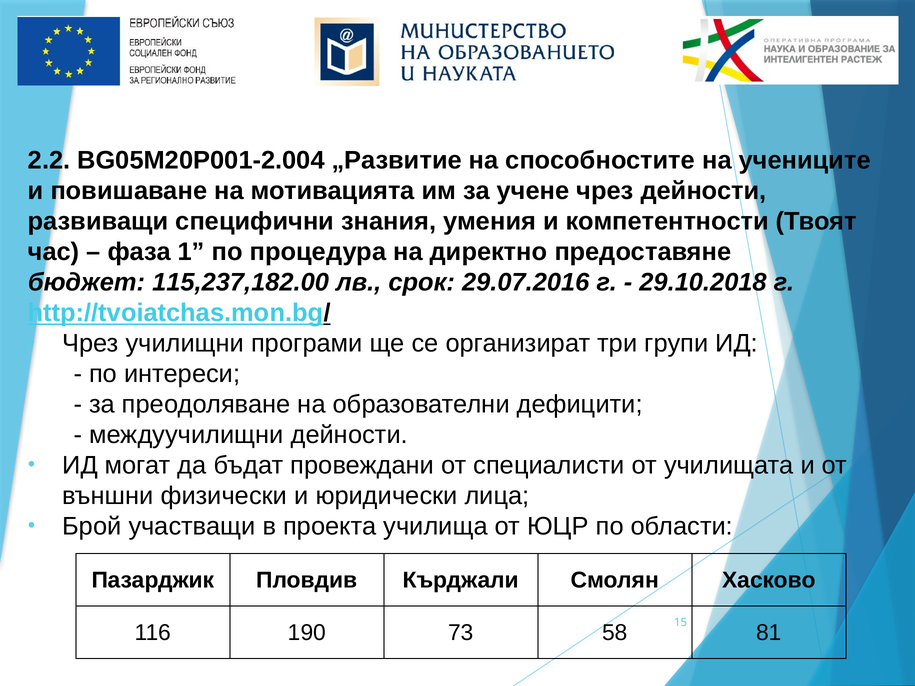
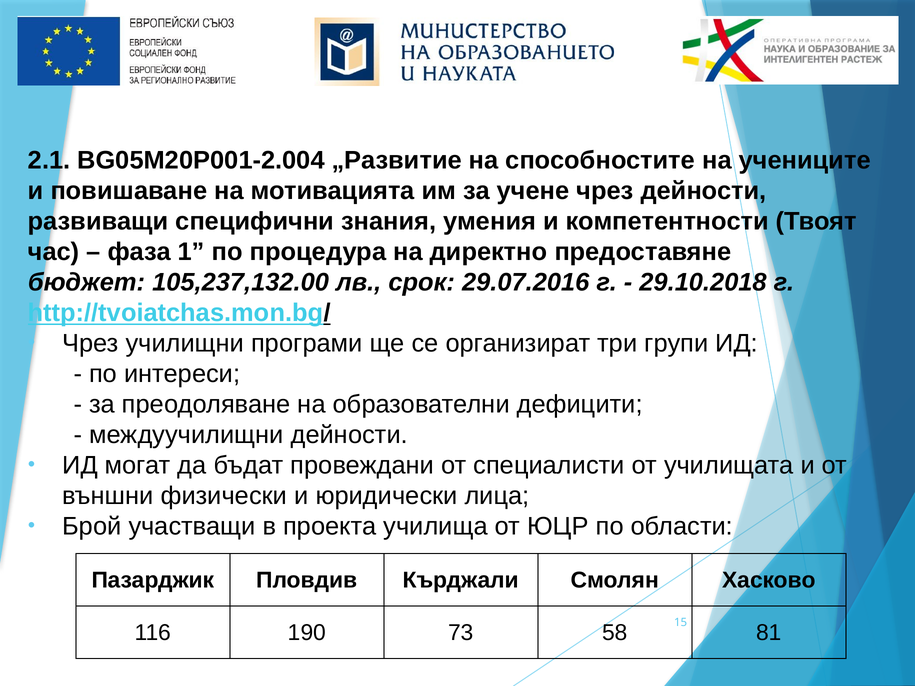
2.2: 2.2 -> 2.1
115,237,182.00: 115,237,182.00 -> 105,237,132.00
